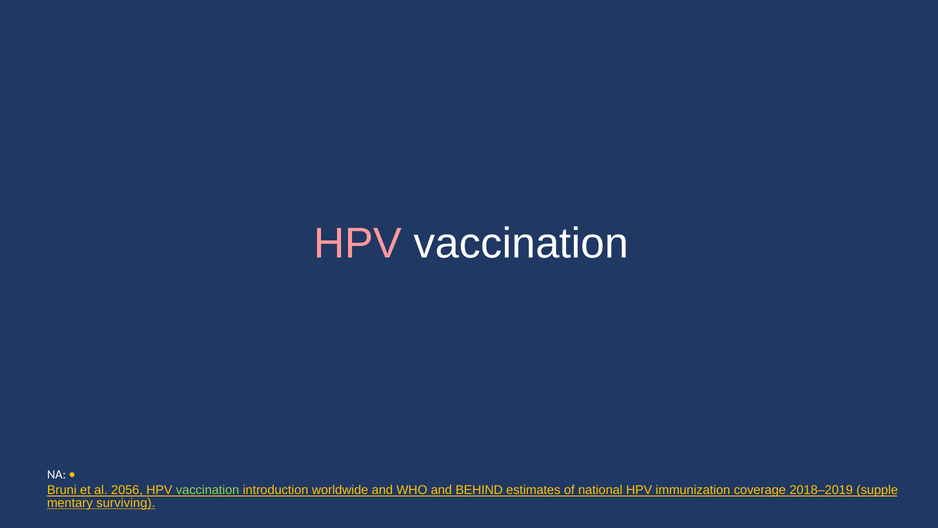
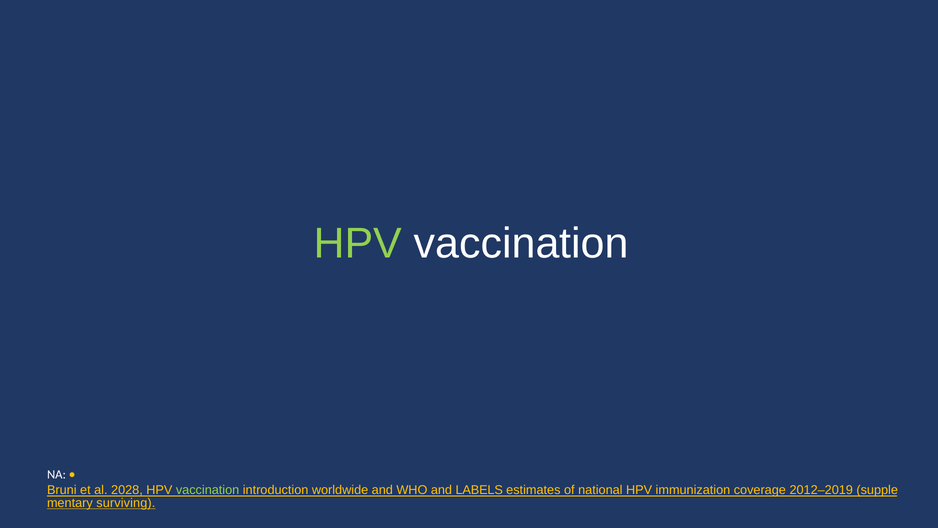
HPV at (358, 243) colour: pink -> light green
2056: 2056 -> 2028
BEHIND: BEHIND -> LABELS
2018–2019: 2018–2019 -> 2012–2019
